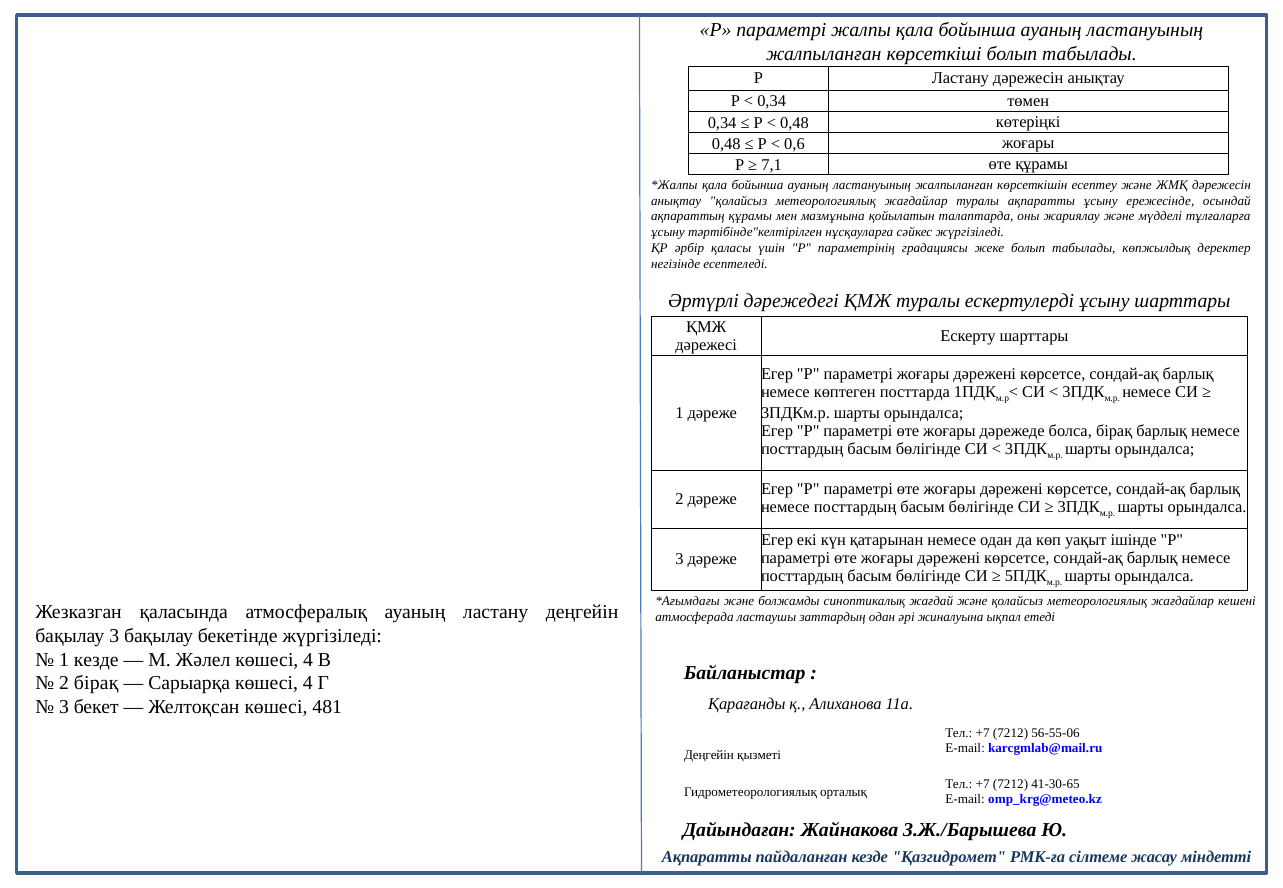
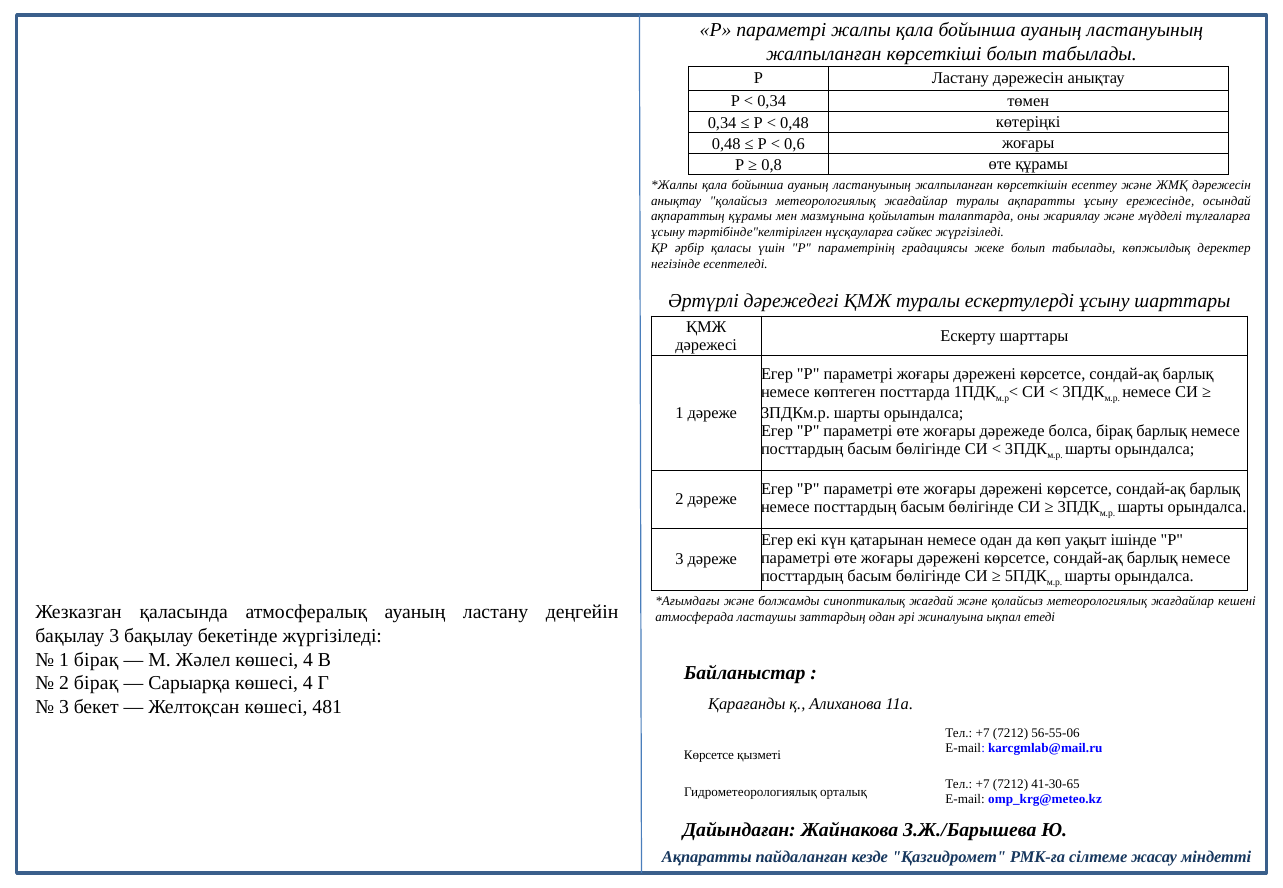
7,1: 7,1 -> 0,8
1 кезде: кезде -> бірақ
Деңгейін at (709, 755): Деңгейін -> Көрсетсе
